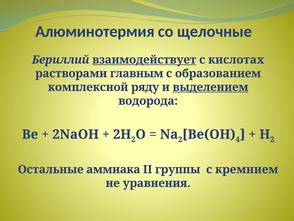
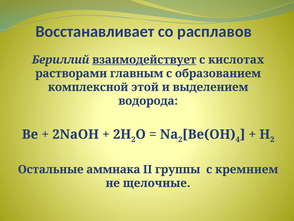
Алюминотермия: Алюминотермия -> Восстанавливает
щелочные: щелочные -> расплавов
ряду: ряду -> этой
выделением underline: present -> none
уравнения: уравнения -> щелочные
